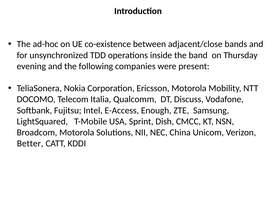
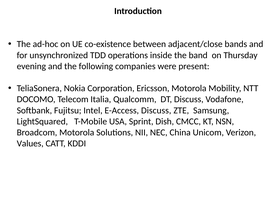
E-Access Enough: Enough -> Discuss
Better: Better -> Values
